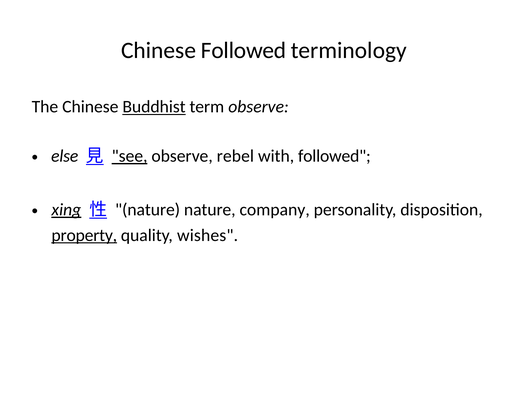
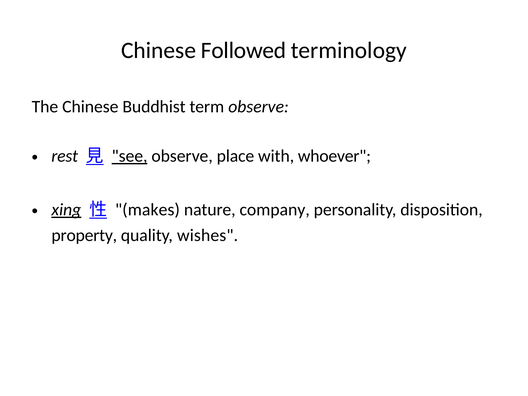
Buddhist underline: present -> none
else: else -> rest
rebel: rebel -> place
with followed: followed -> whoever
nature at (148, 210): nature -> makes
property underline: present -> none
